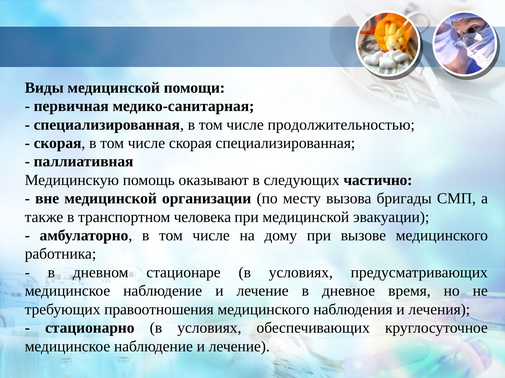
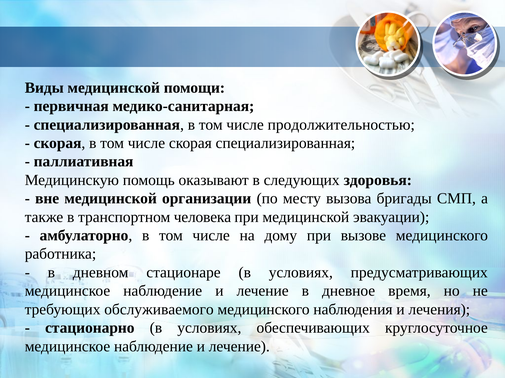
частично: частично -> здоровья
правоотношения: правоотношения -> обслуживаемого
